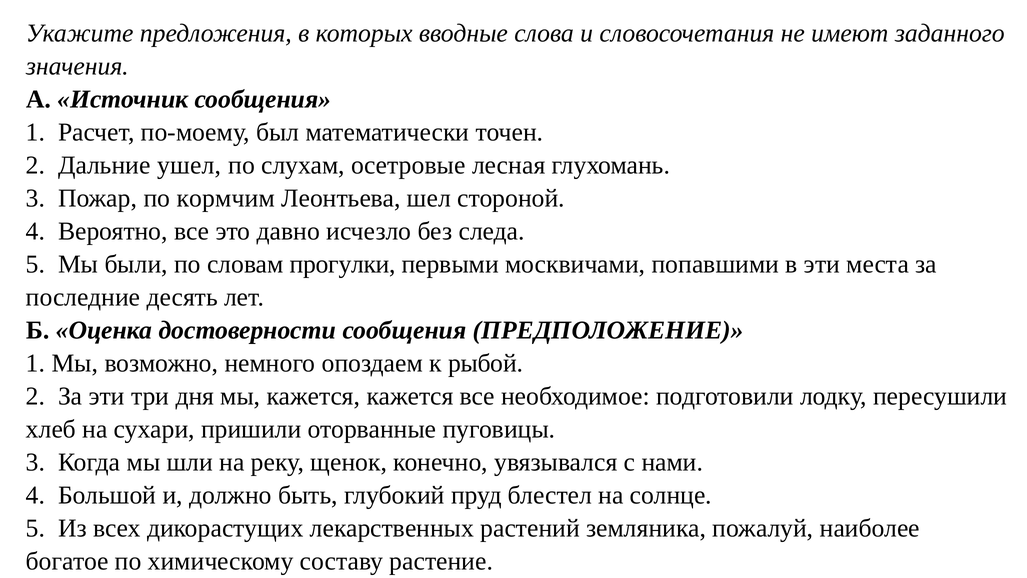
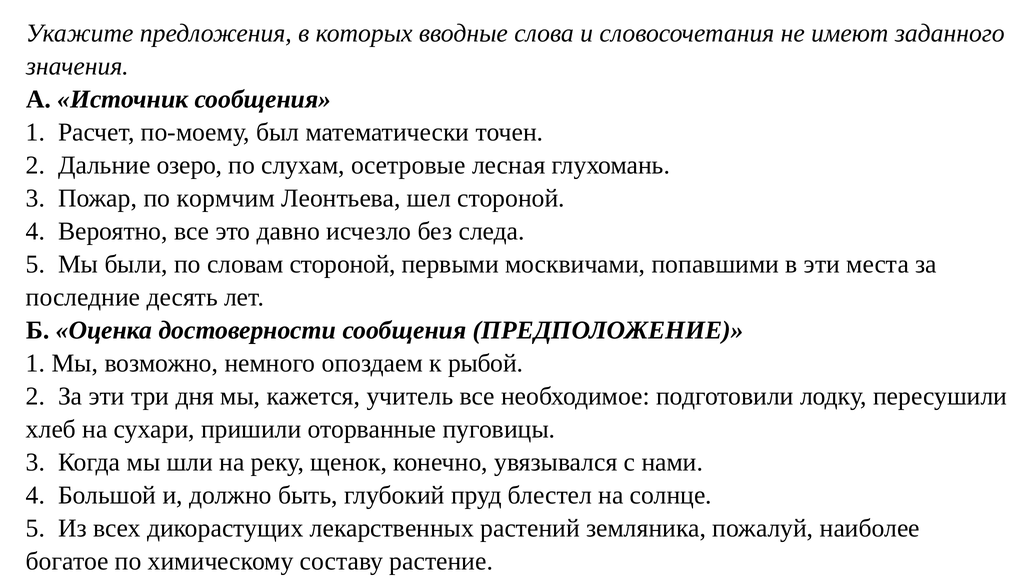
ушел: ушел -> озеро
словам прогулки: прогулки -> стороной
кажется кажется: кажется -> учитель
